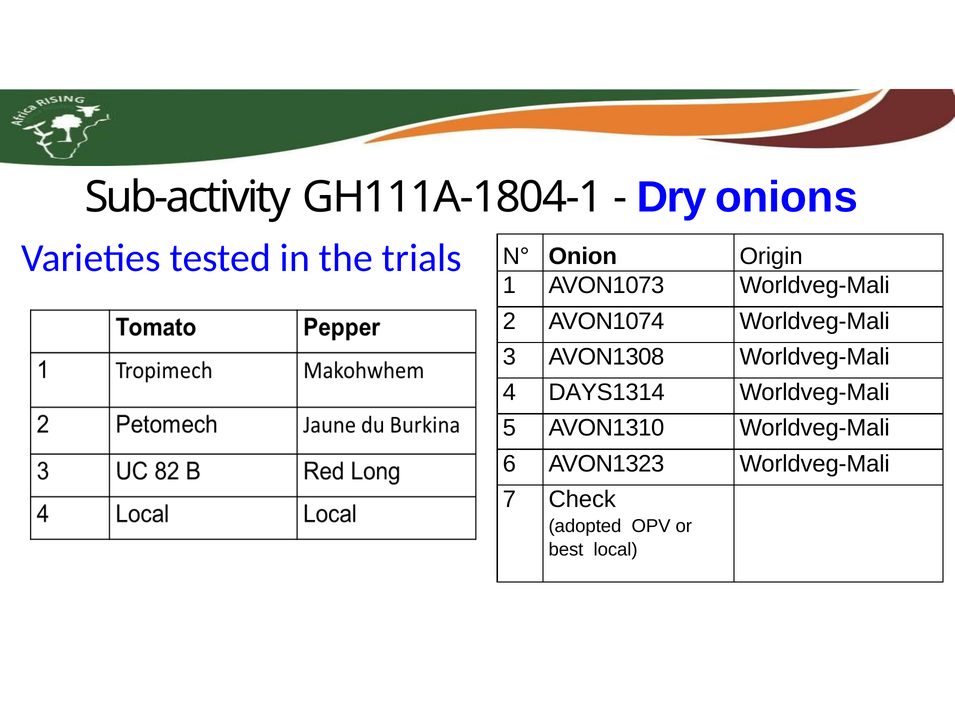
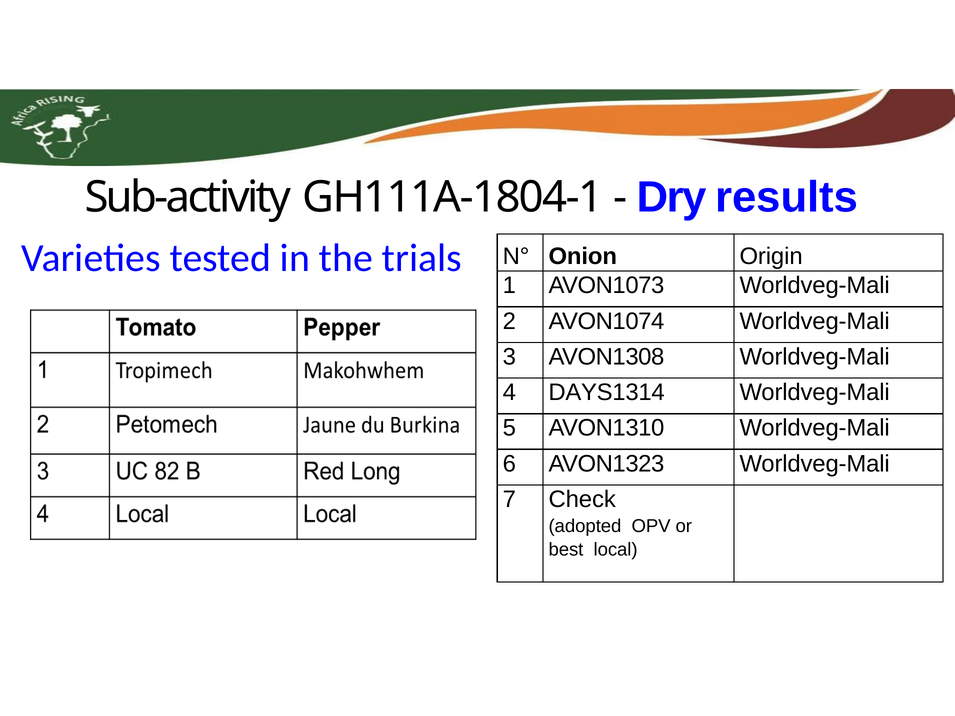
onions: onions -> results
